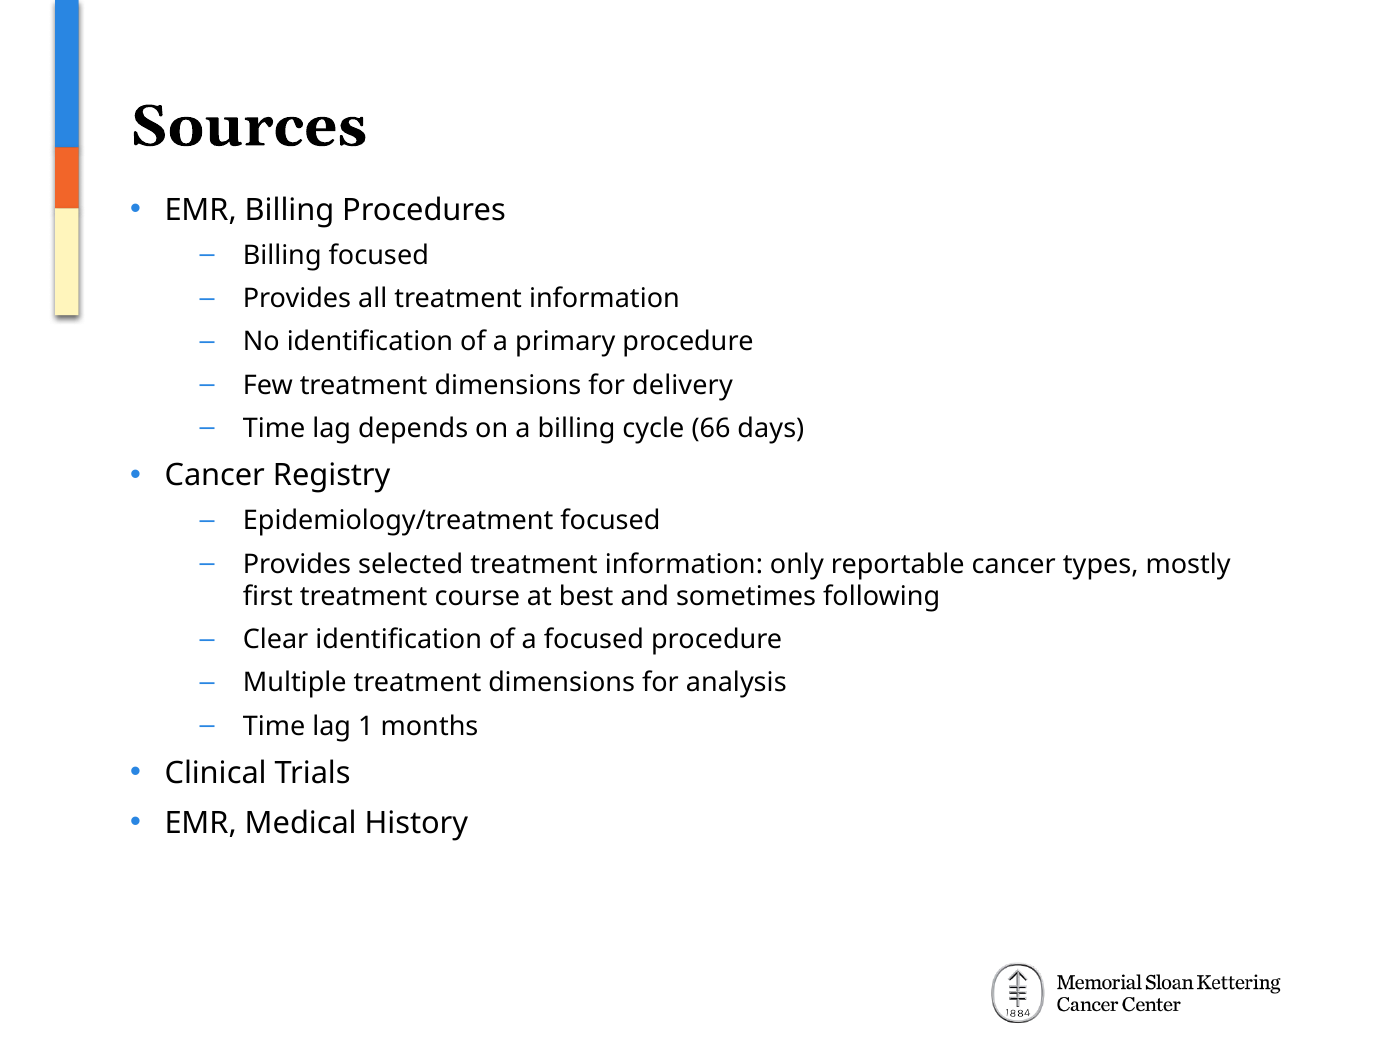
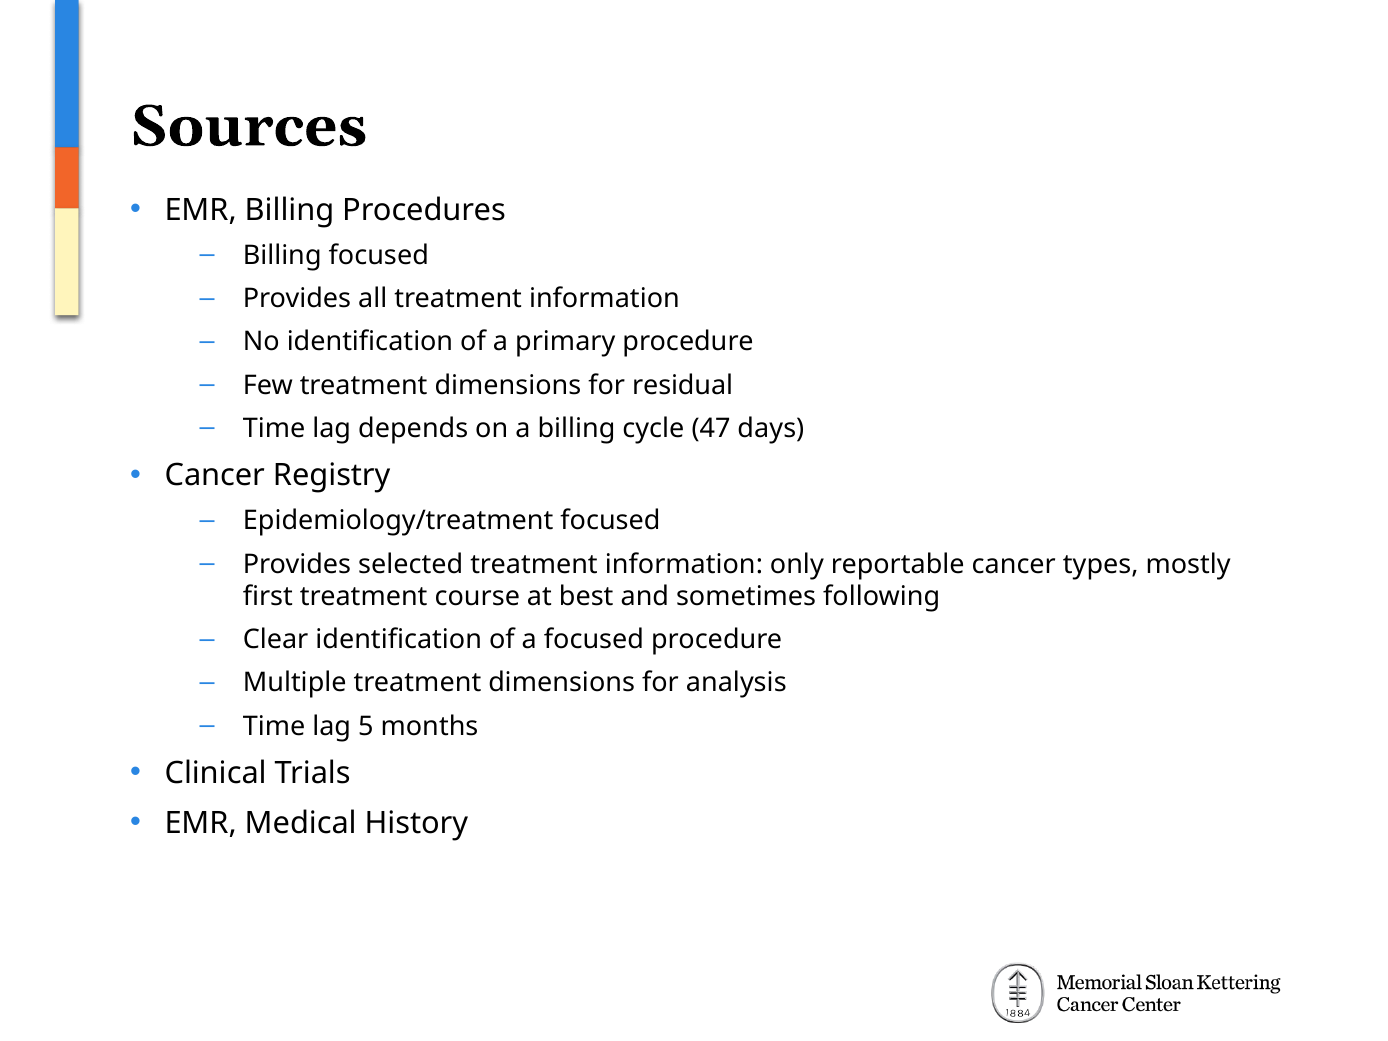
delivery: delivery -> residual
66: 66 -> 47
1: 1 -> 5
